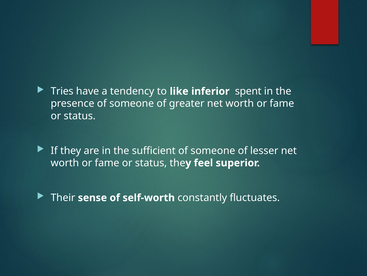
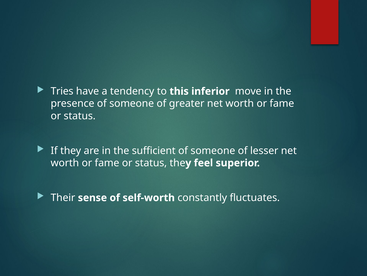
like: like -> this
spent: spent -> move
